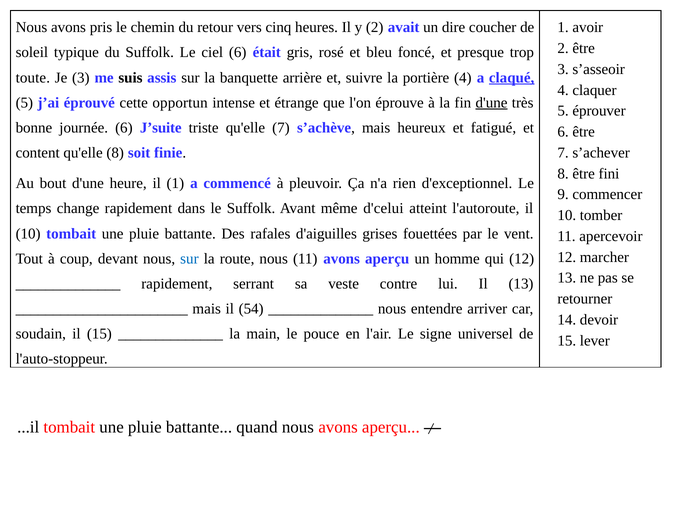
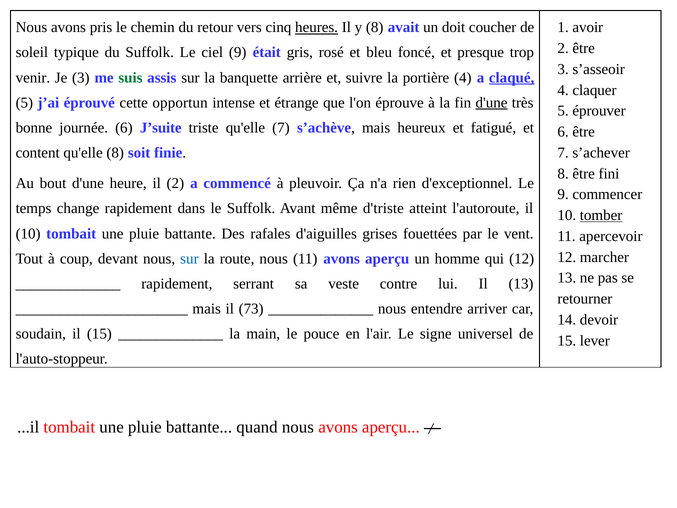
heures underline: none -> present
y 2: 2 -> 8
dire: dire -> doit
ciel 6: 6 -> 9
toute: toute -> venir
suis colour: black -> green
il 1: 1 -> 2
d'celui: d'celui -> d'triste
tomber underline: none -> present
54: 54 -> 73
